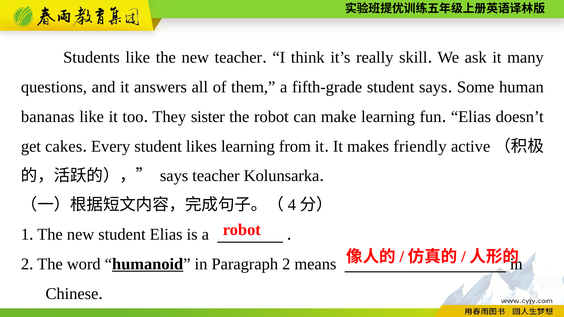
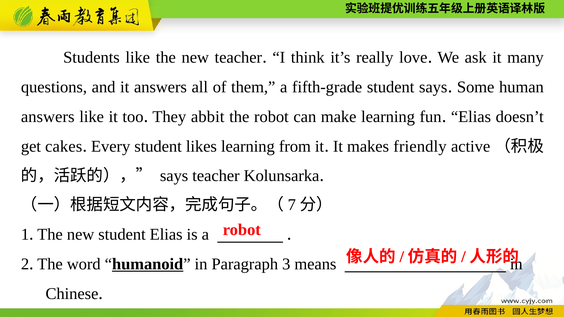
skill: skill -> love
bananas at (48, 117): bananas -> answers
sister: sister -> abbit
4: 4 -> 7
Paragraph 2: 2 -> 3
